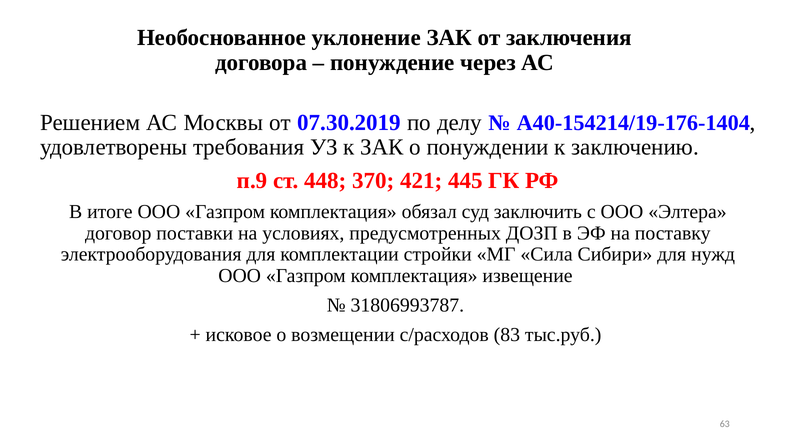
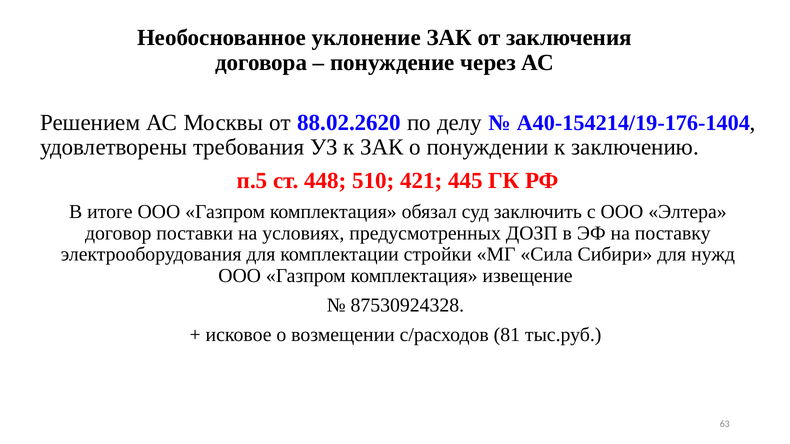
07.30.2019: 07.30.2019 -> 88.02.2620
п.9: п.9 -> п.5
370: 370 -> 510
31806993787: 31806993787 -> 87530924328
83: 83 -> 81
